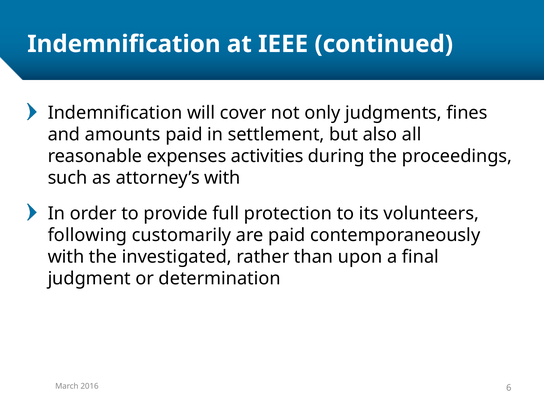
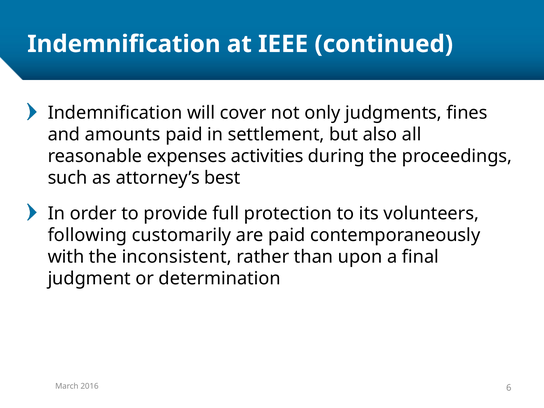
attorney’s with: with -> best
investigated: investigated -> inconsistent
